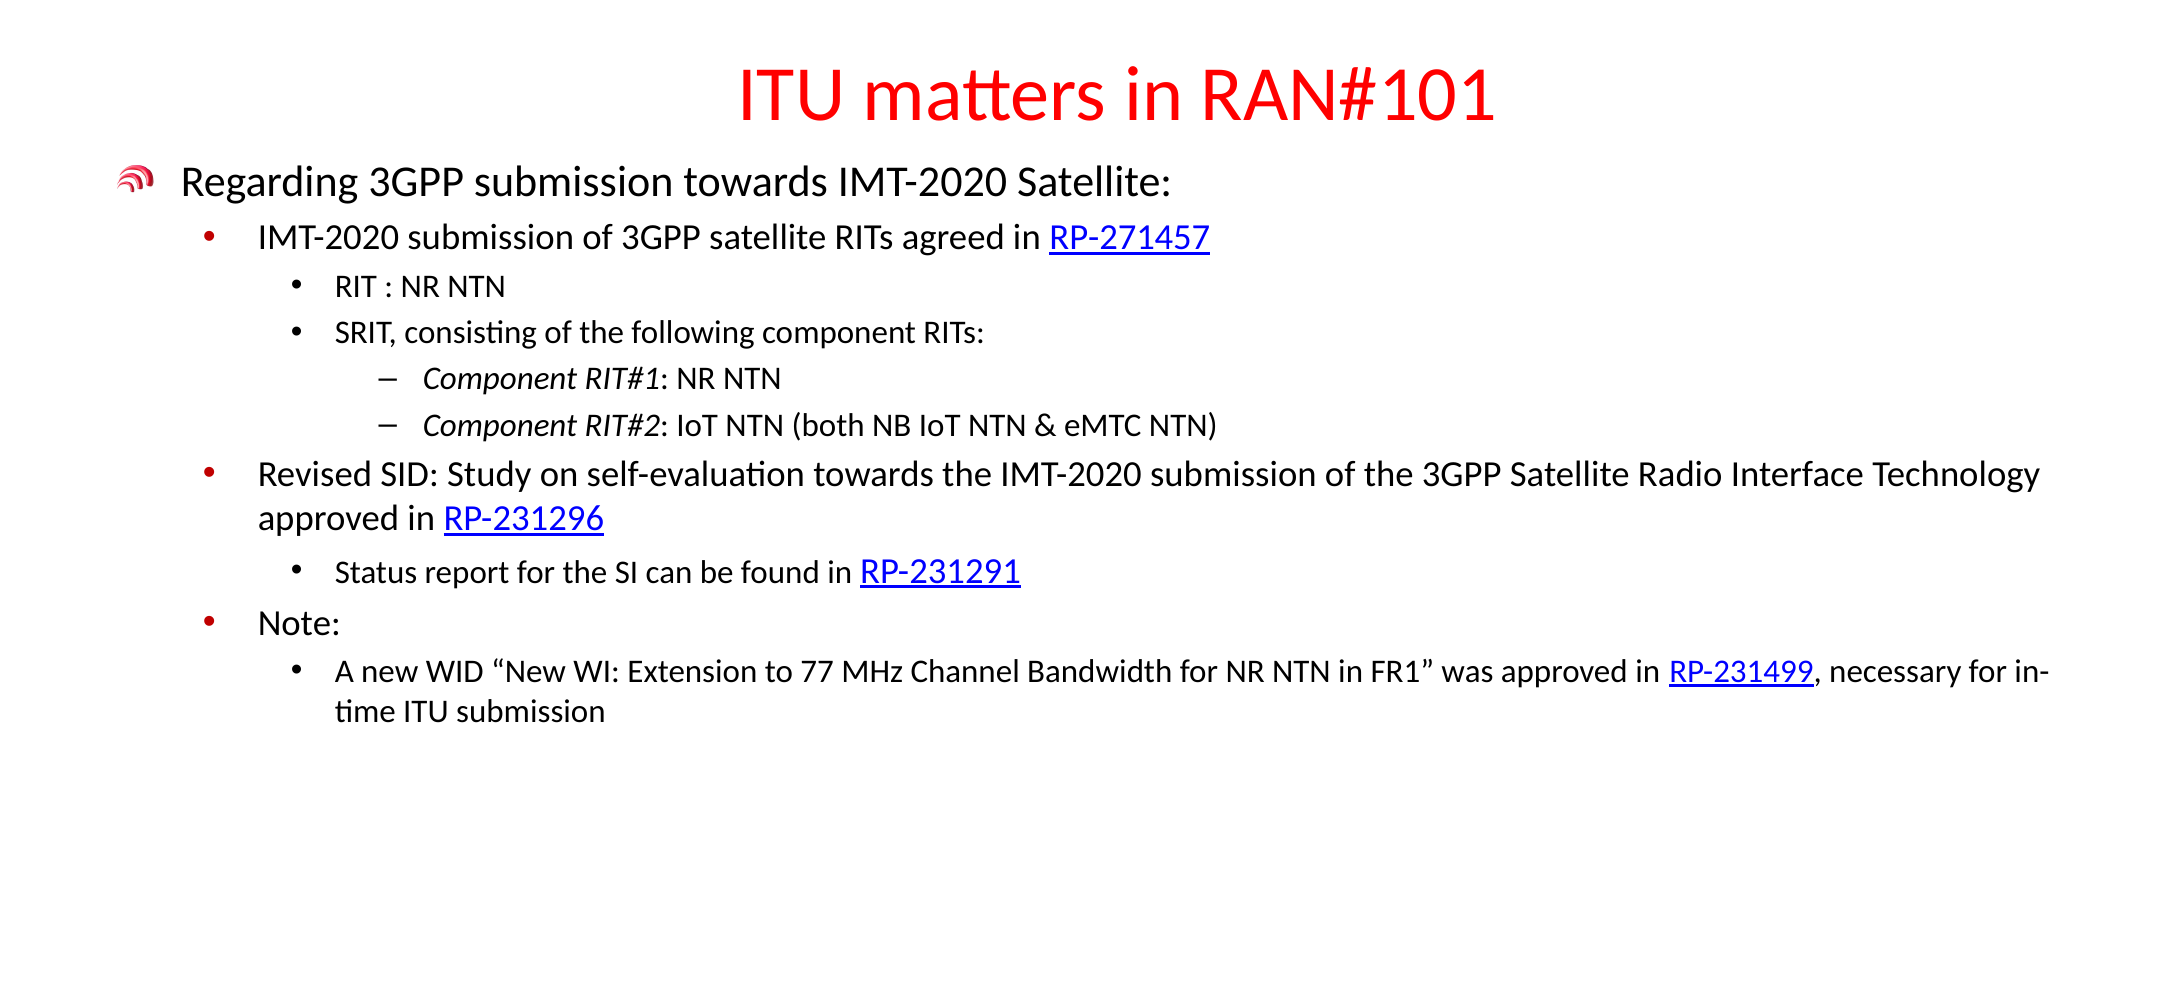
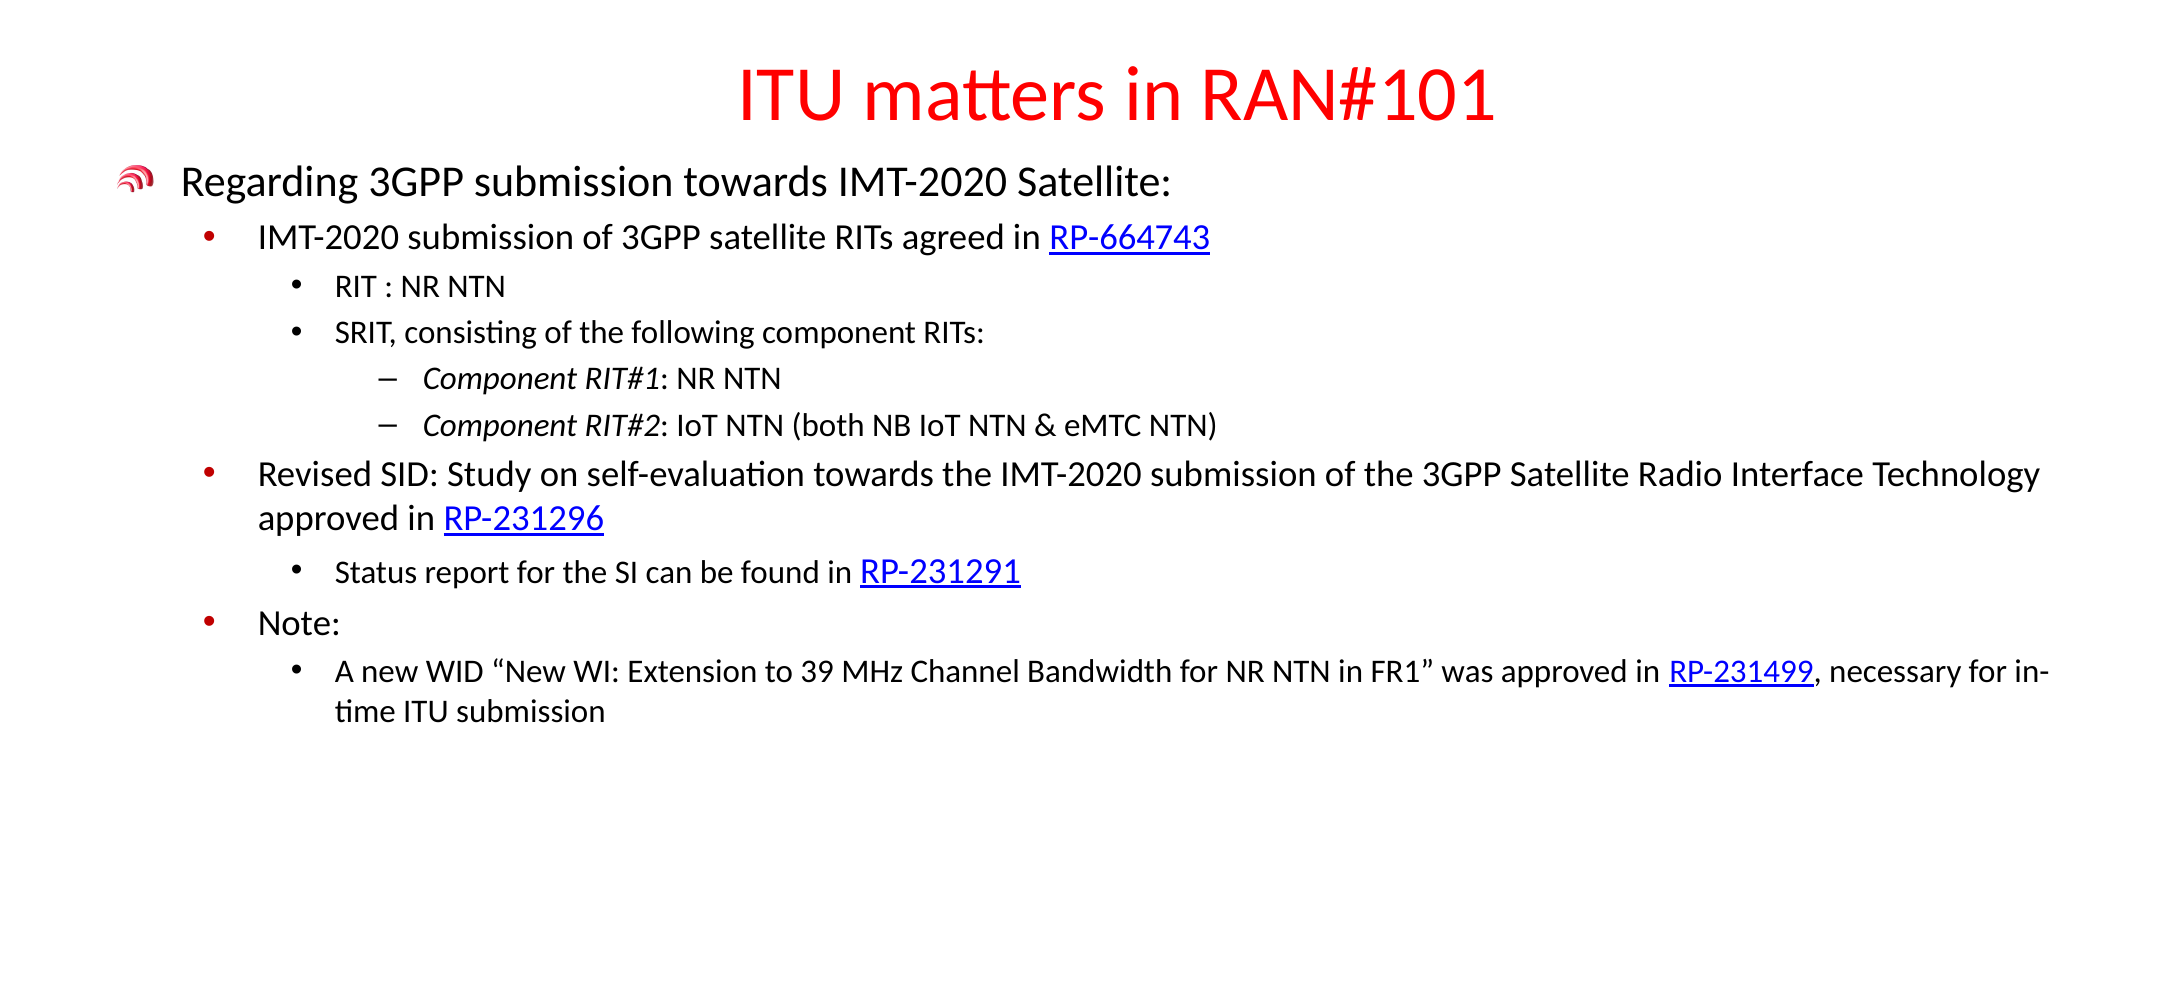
RP-271457: RP-271457 -> RP-664743
77: 77 -> 39
